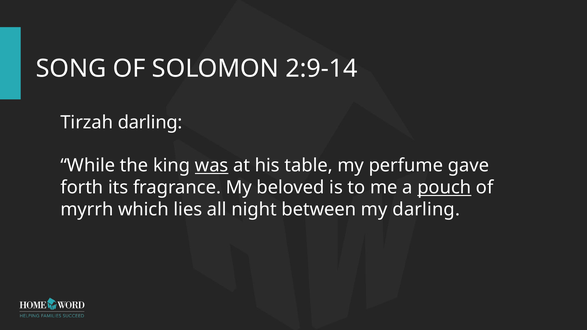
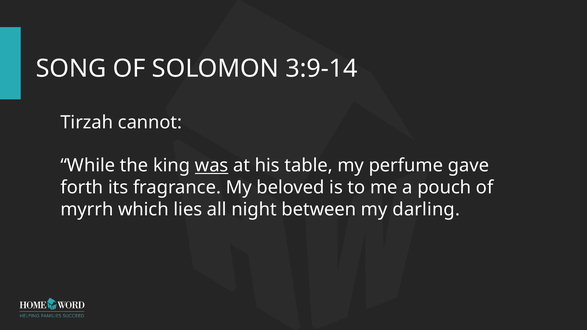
2:9-14: 2:9-14 -> 3:9-14
Tirzah darling: darling -> cannot
pouch underline: present -> none
